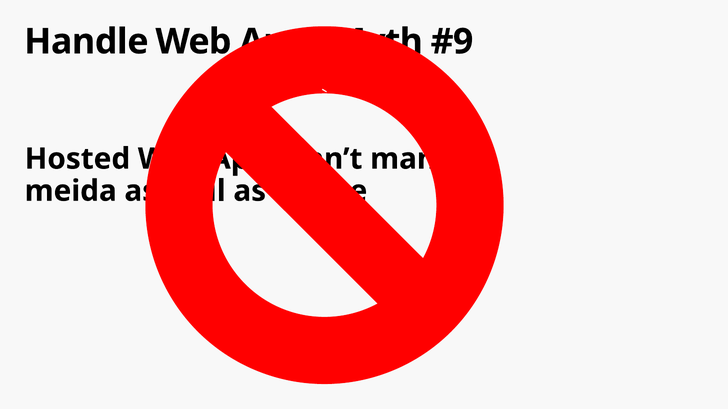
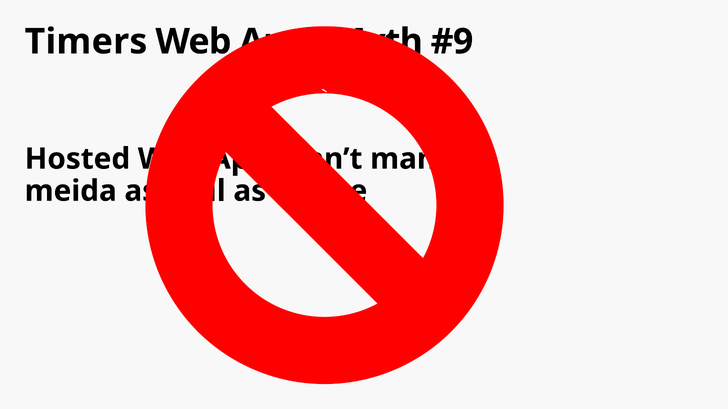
Handle: Handle -> Timers
